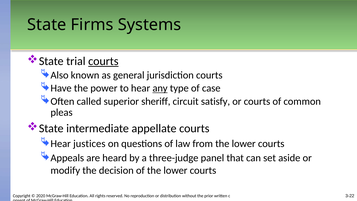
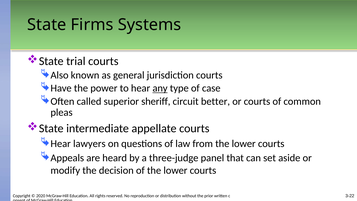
courts at (103, 61) underline: present -> none
satisfy: satisfy -> better
justices: justices -> lawyers
